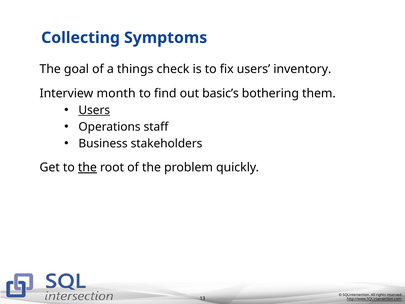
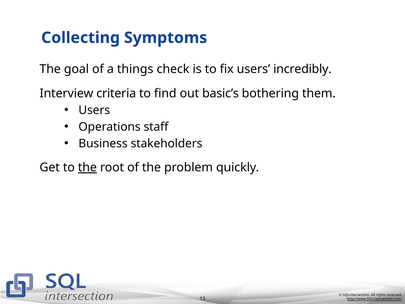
inventory: inventory -> incredibly
month: month -> criteria
Users at (94, 110) underline: present -> none
